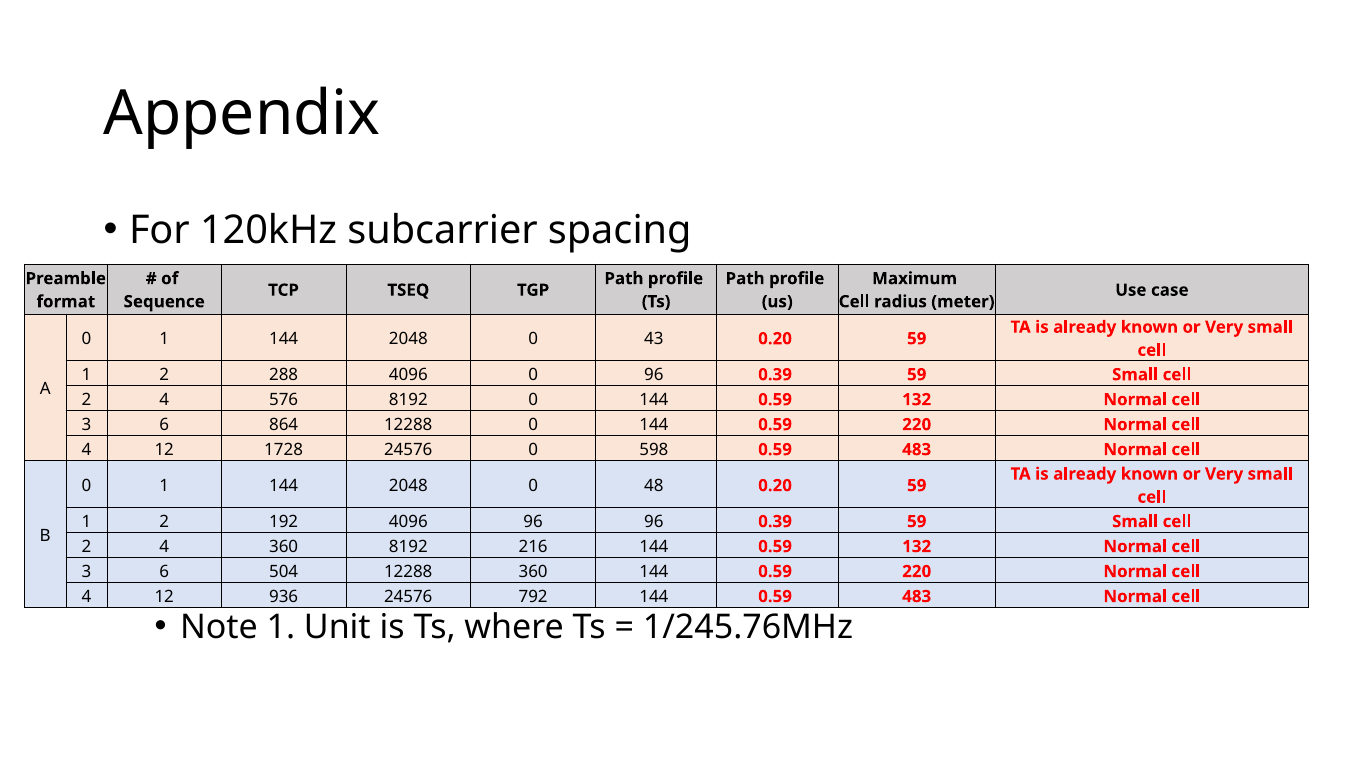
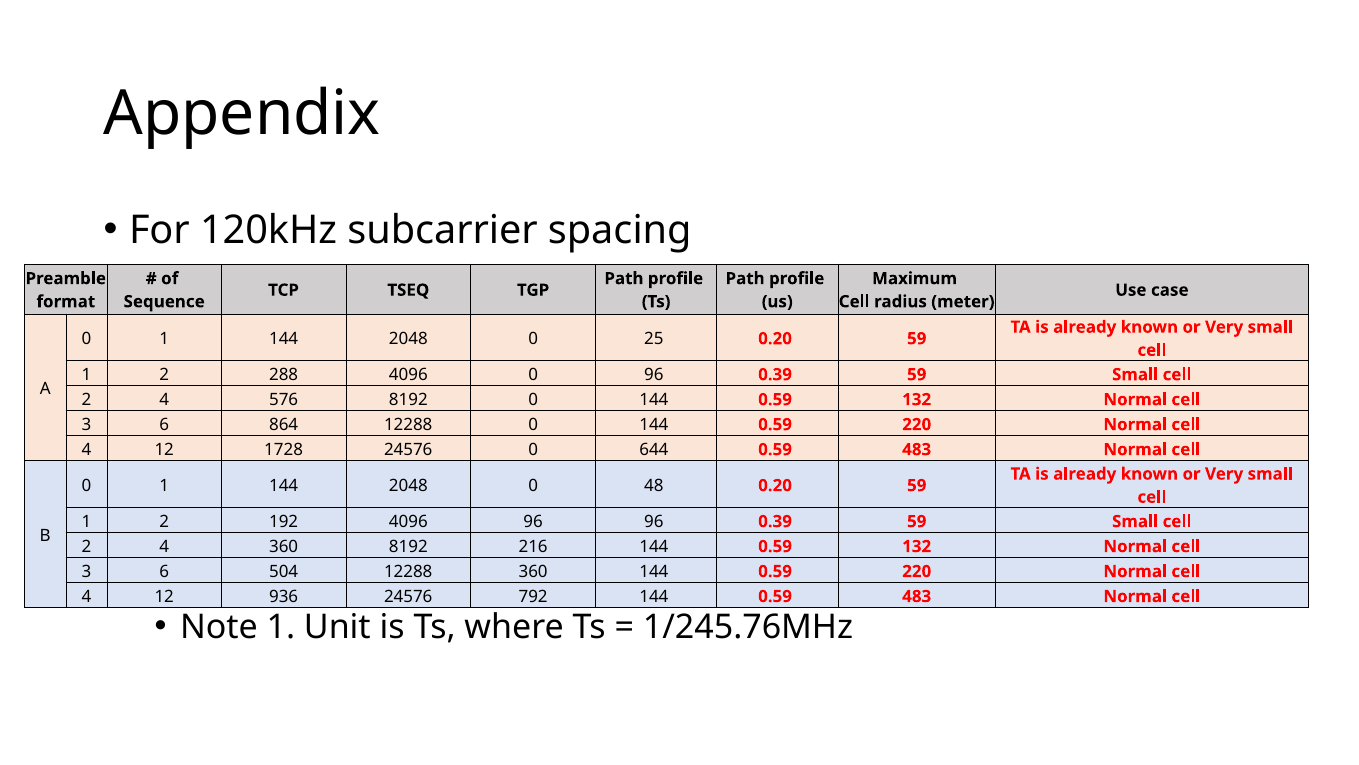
43: 43 -> 25
598: 598 -> 644
